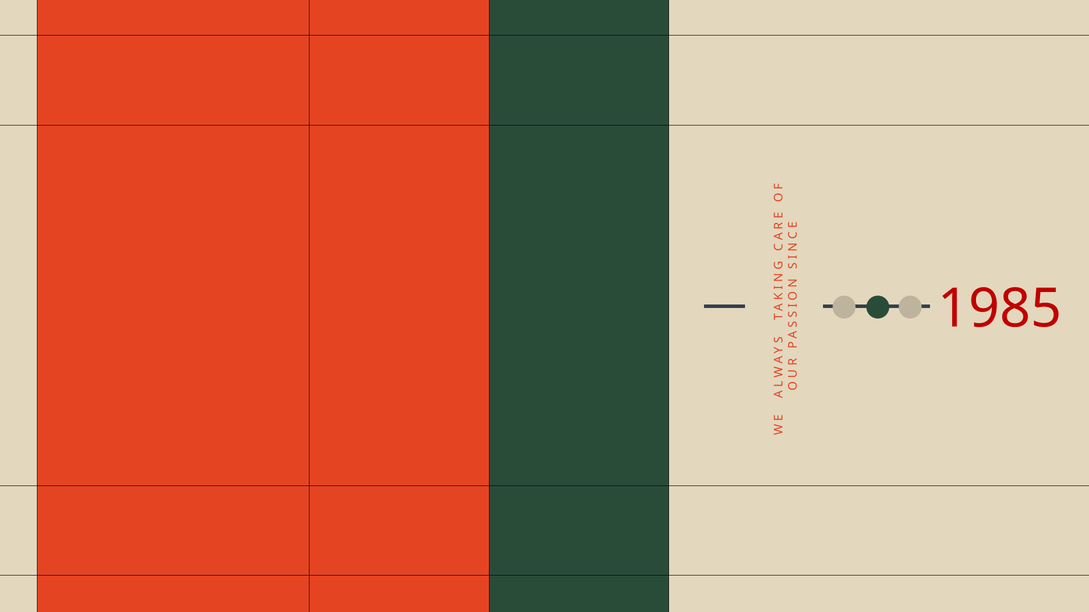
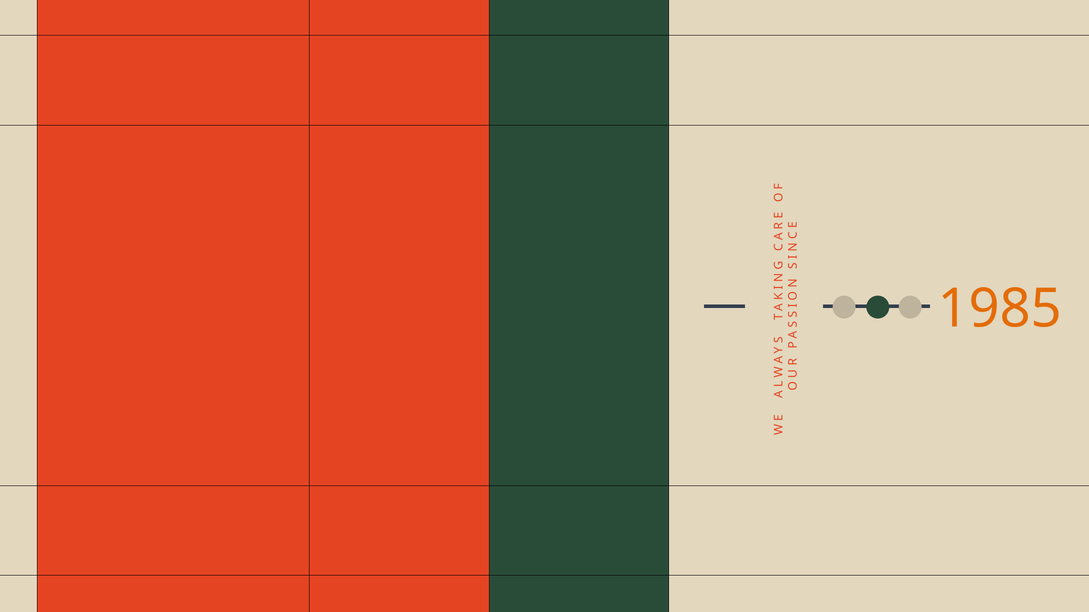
1985 colour: red -> orange
